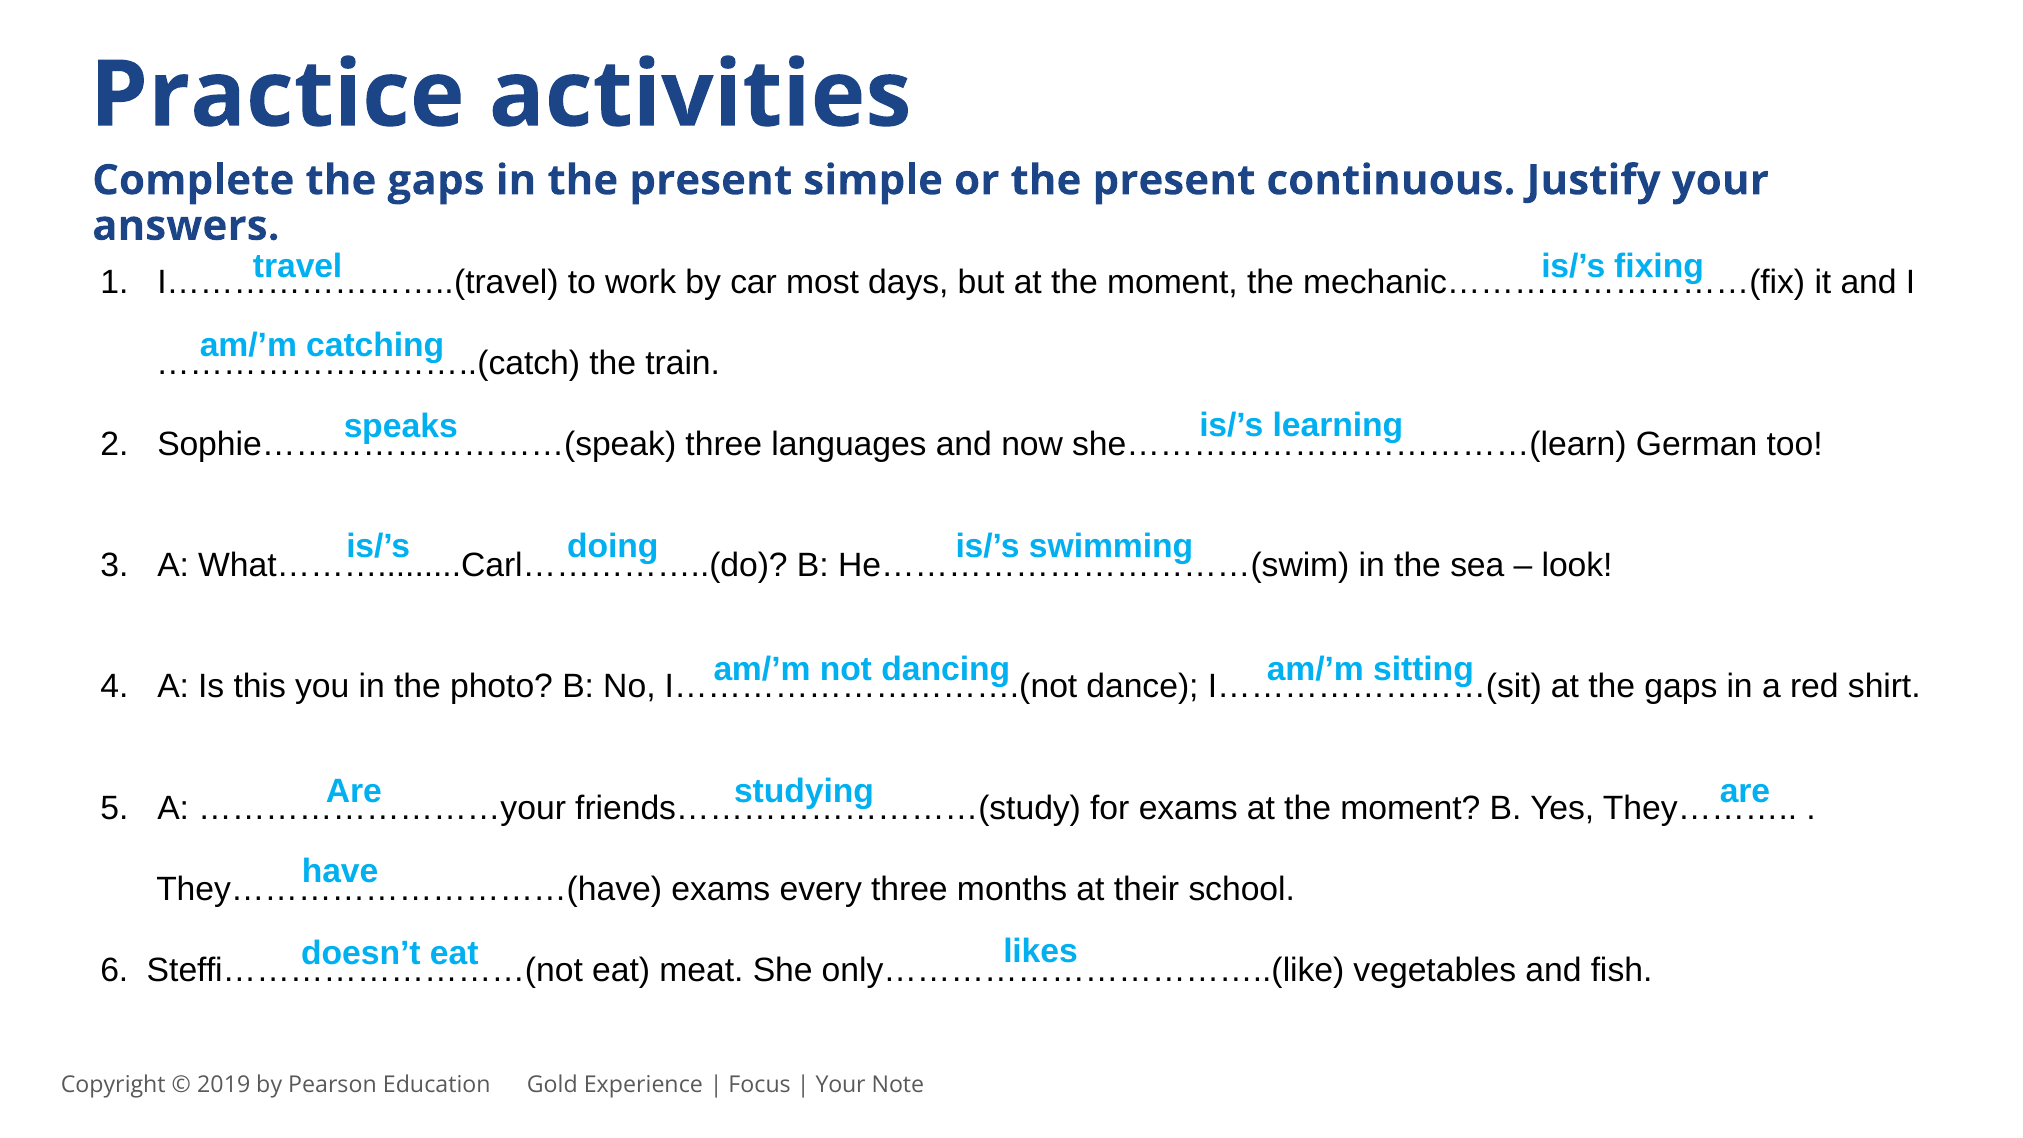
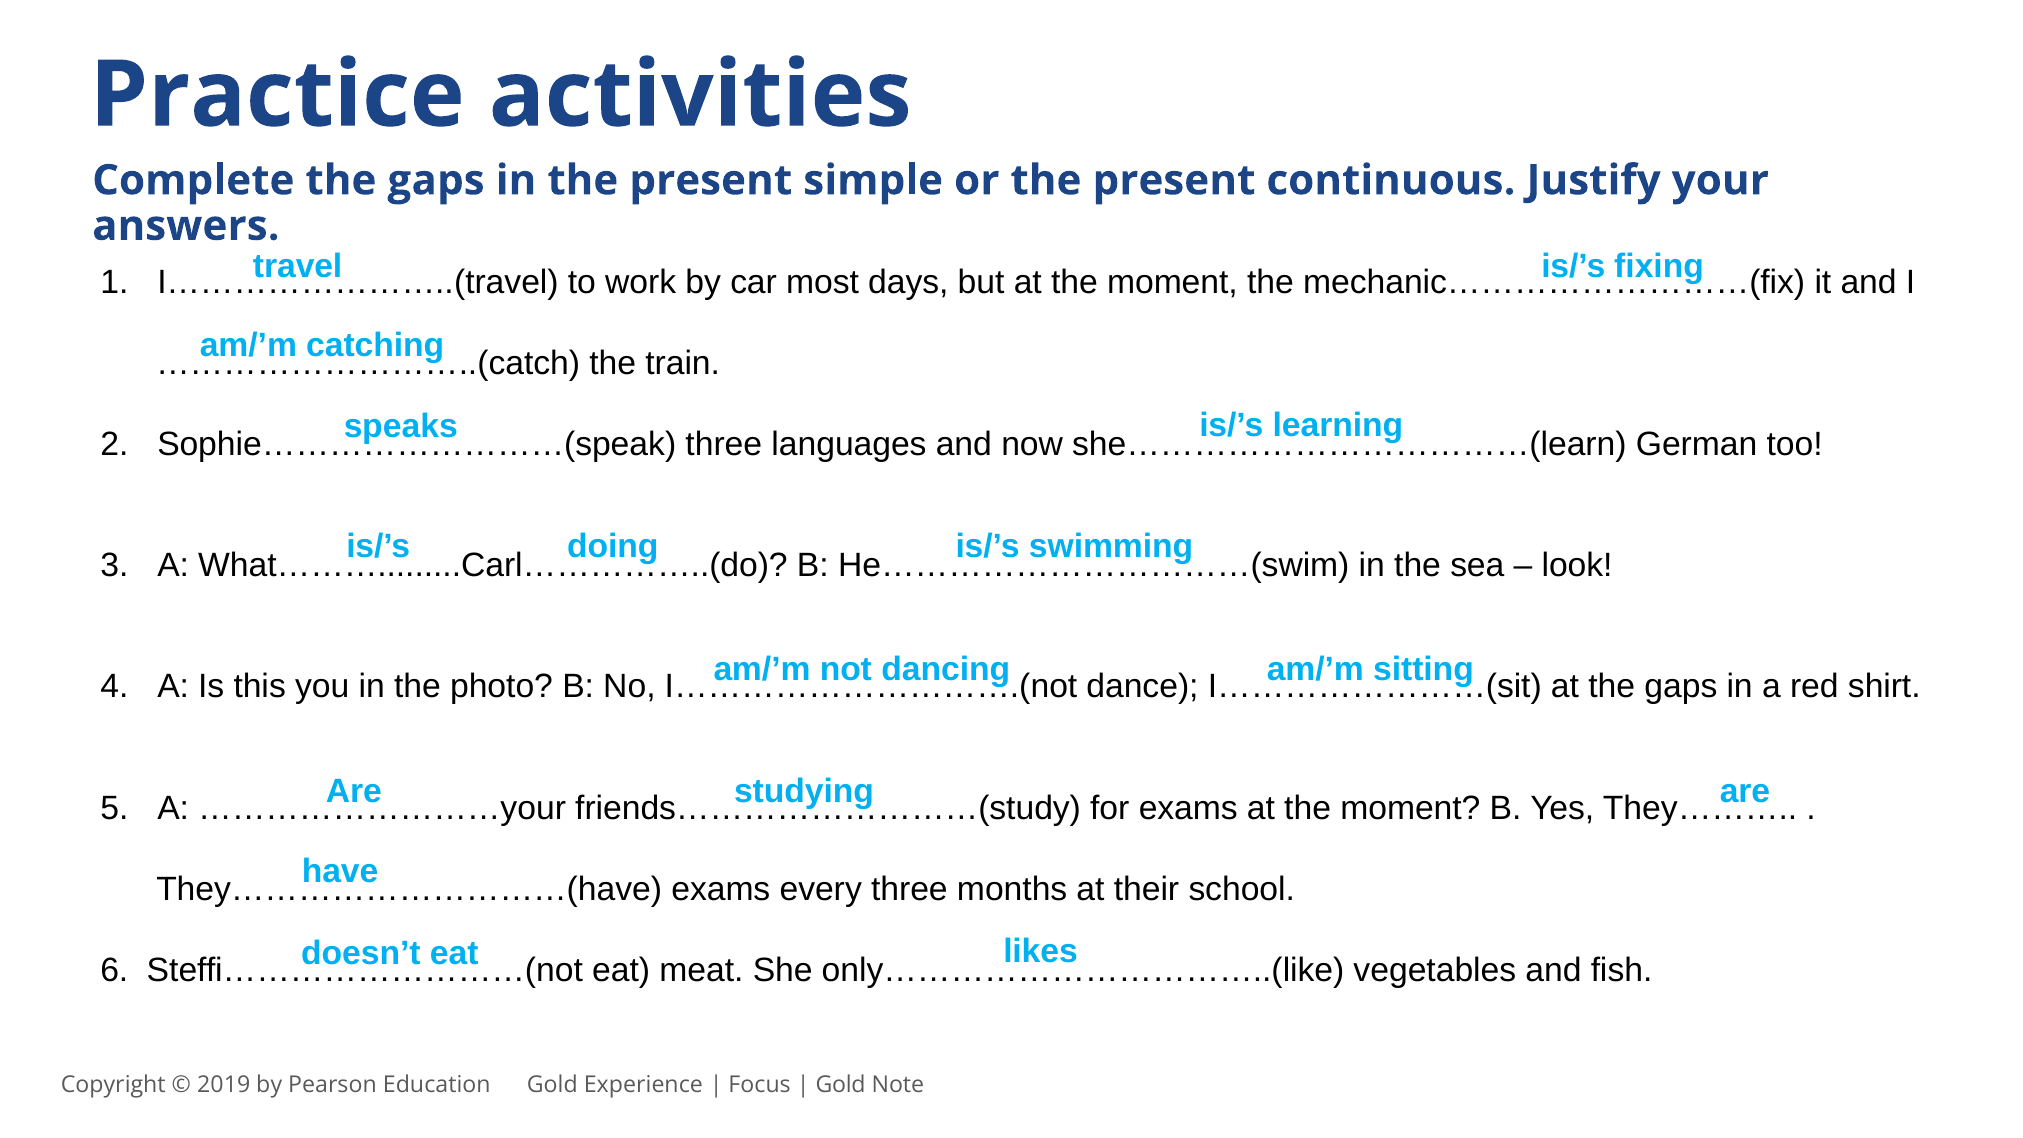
Your at (841, 1084): Your -> Gold
